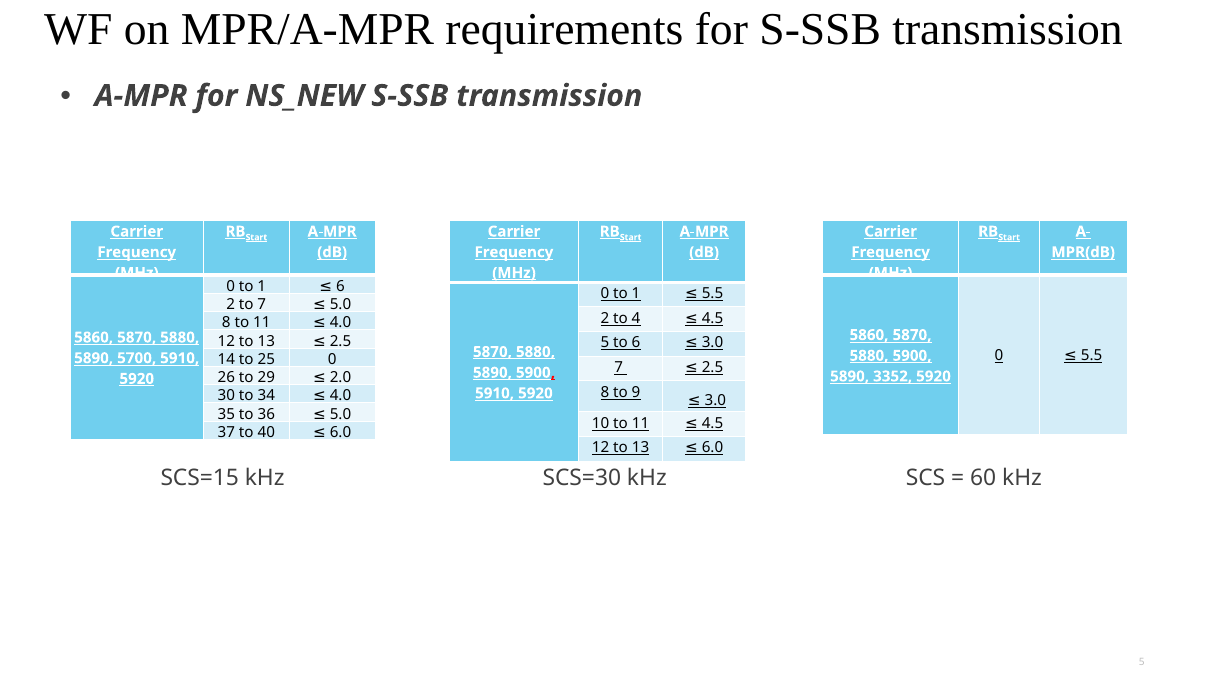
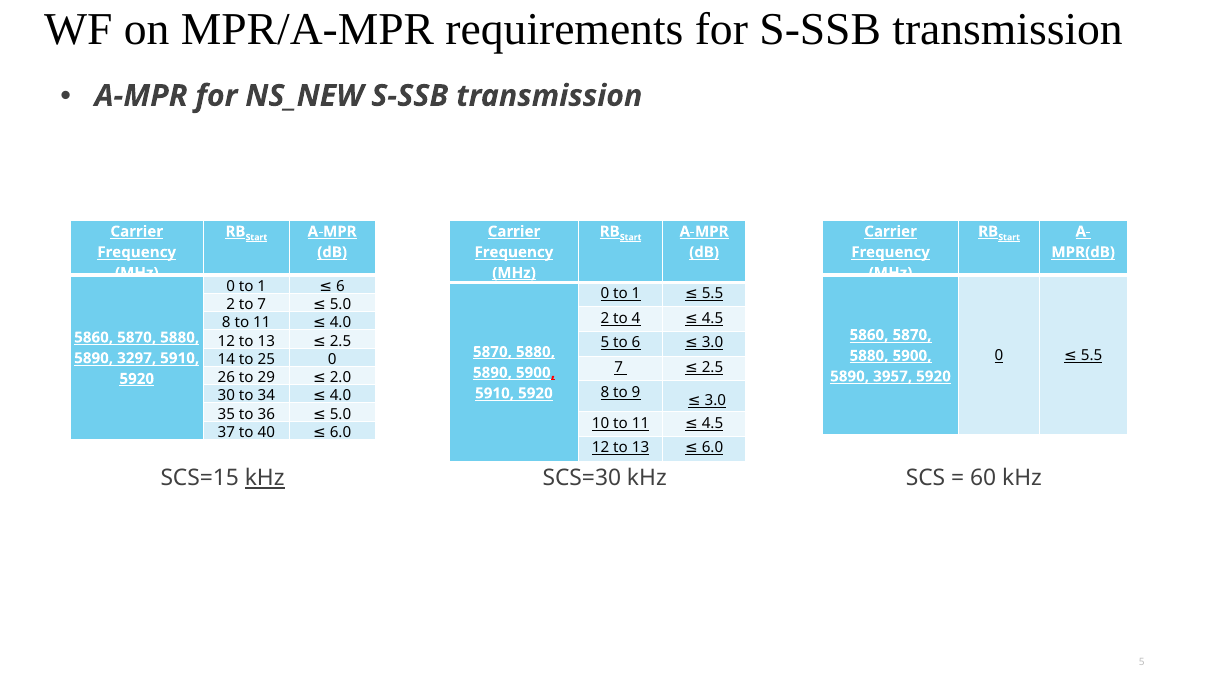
5700: 5700 -> 3297
3352: 3352 -> 3957
kHz at (265, 478) underline: none -> present
